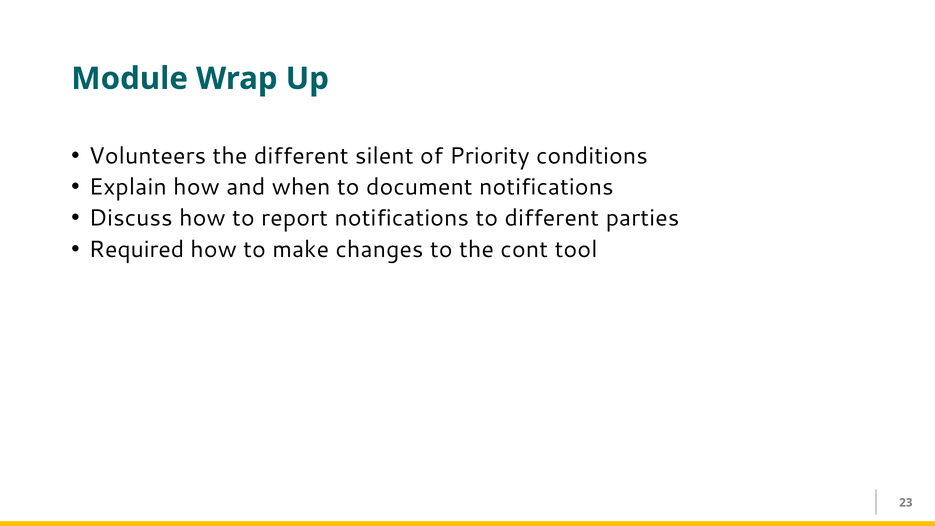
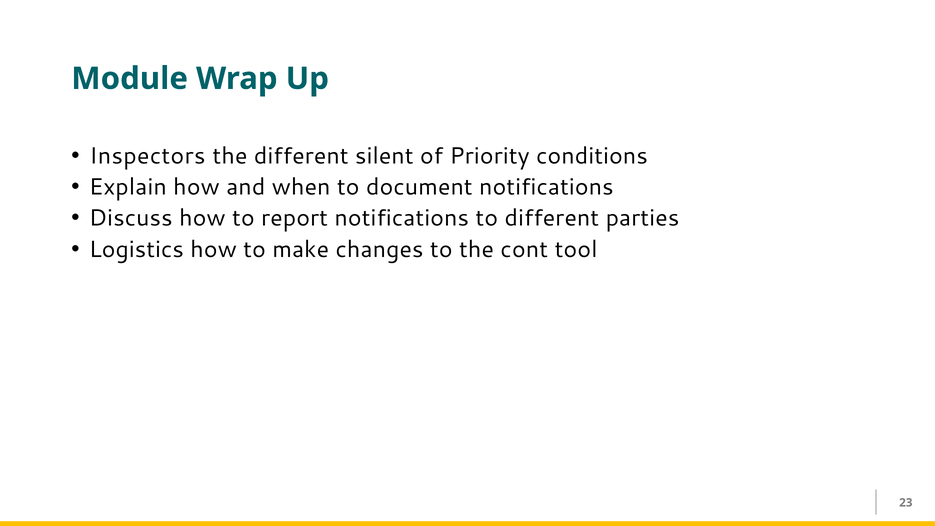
Volunteers: Volunteers -> Inspectors
Required: Required -> Logistics
